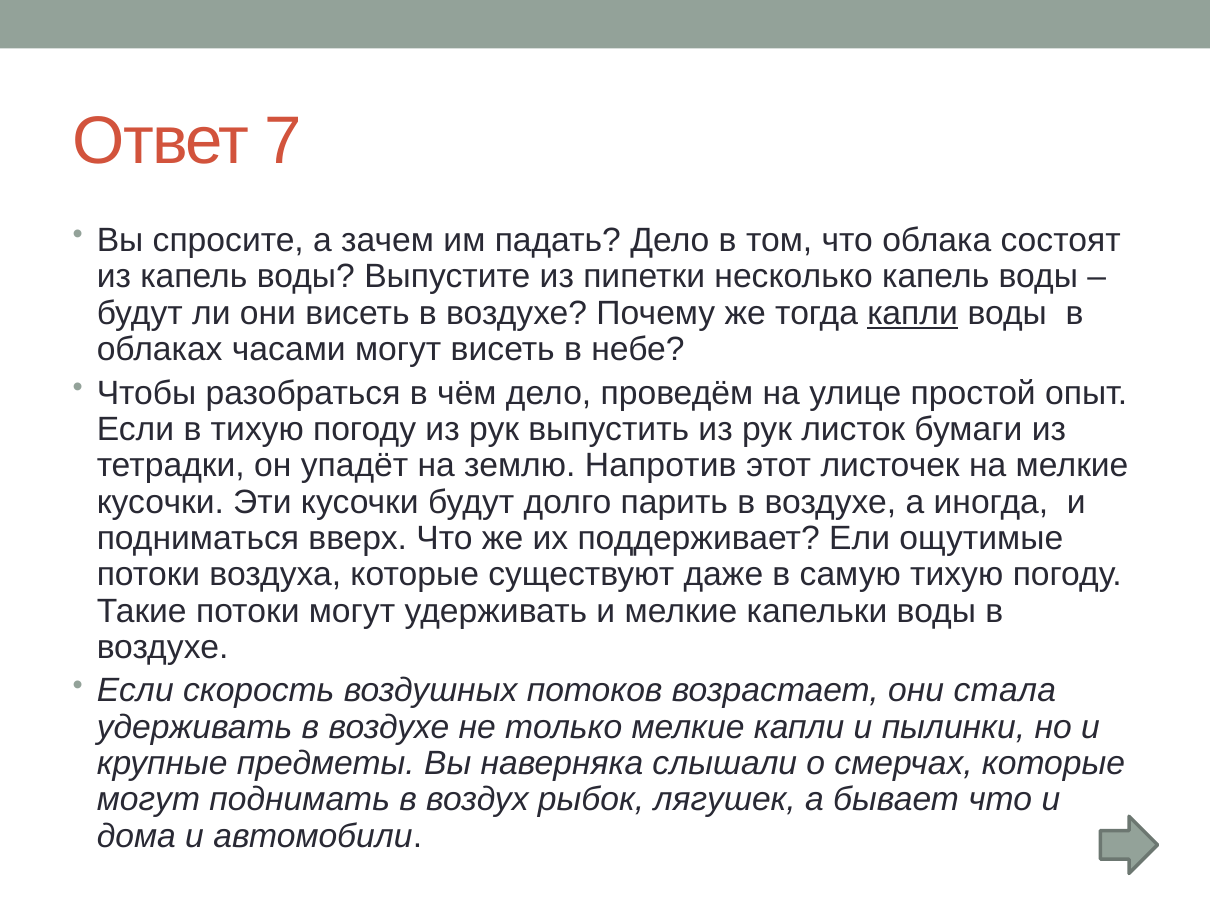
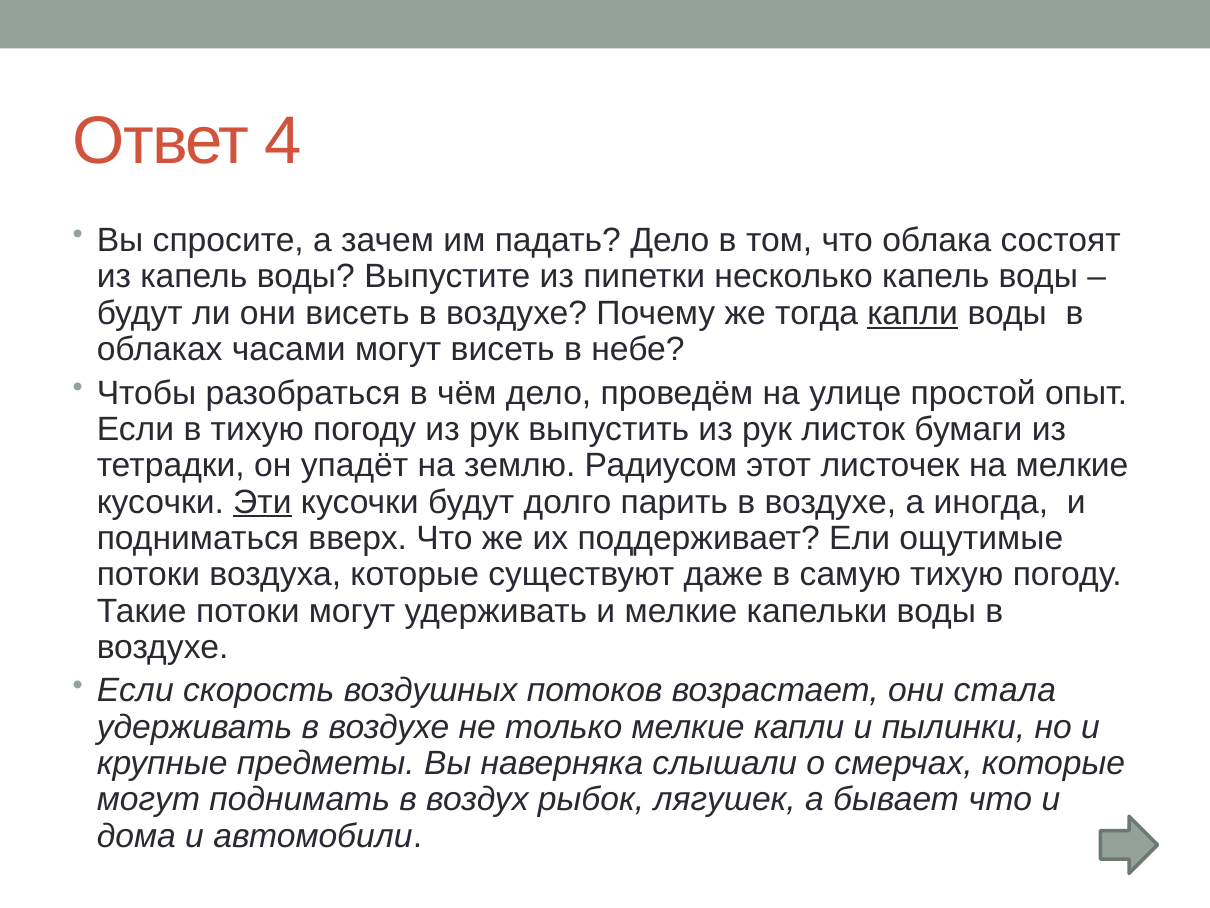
7: 7 -> 4
Напротив: Напротив -> Радиусом
Эти underline: none -> present
